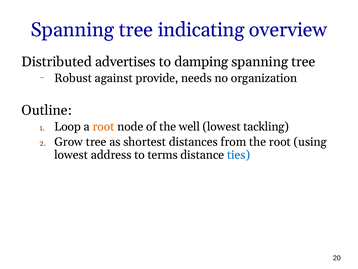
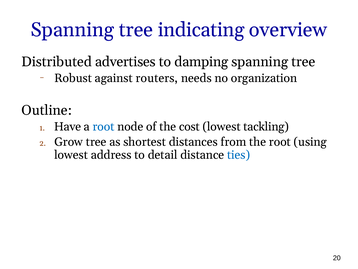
provide: provide -> routers
Loop: Loop -> Have
root at (103, 126) colour: orange -> blue
well: well -> cost
terms: terms -> detail
